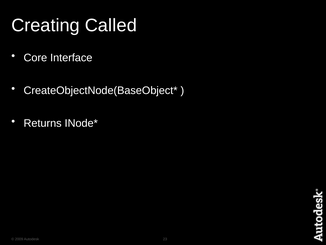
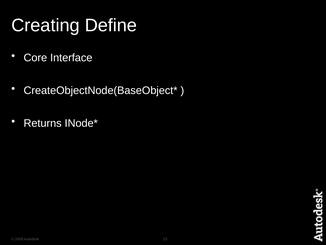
Called: Called -> Define
